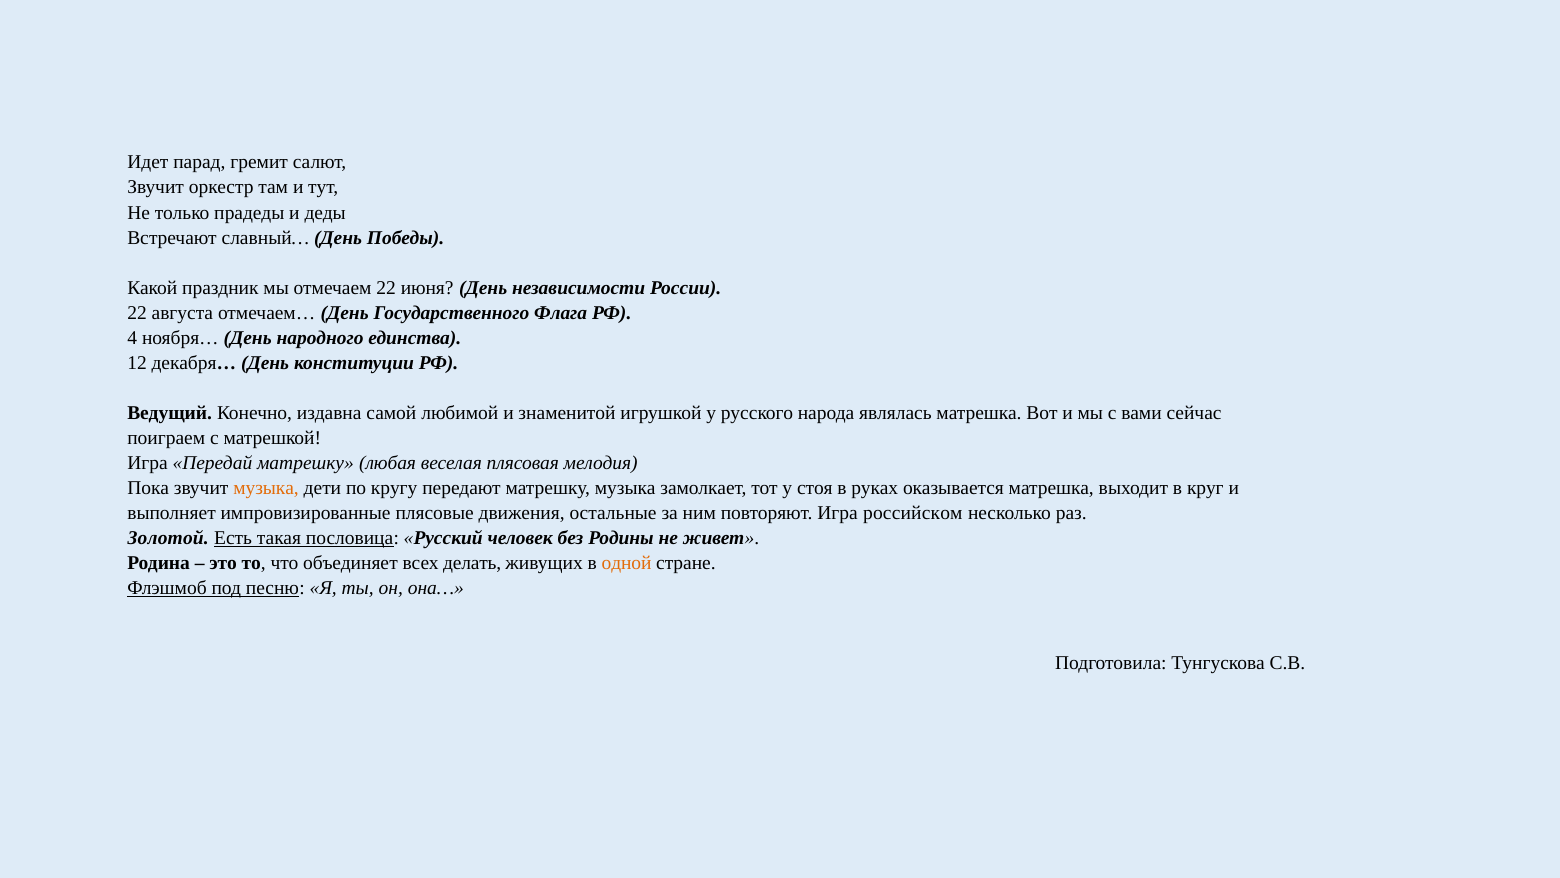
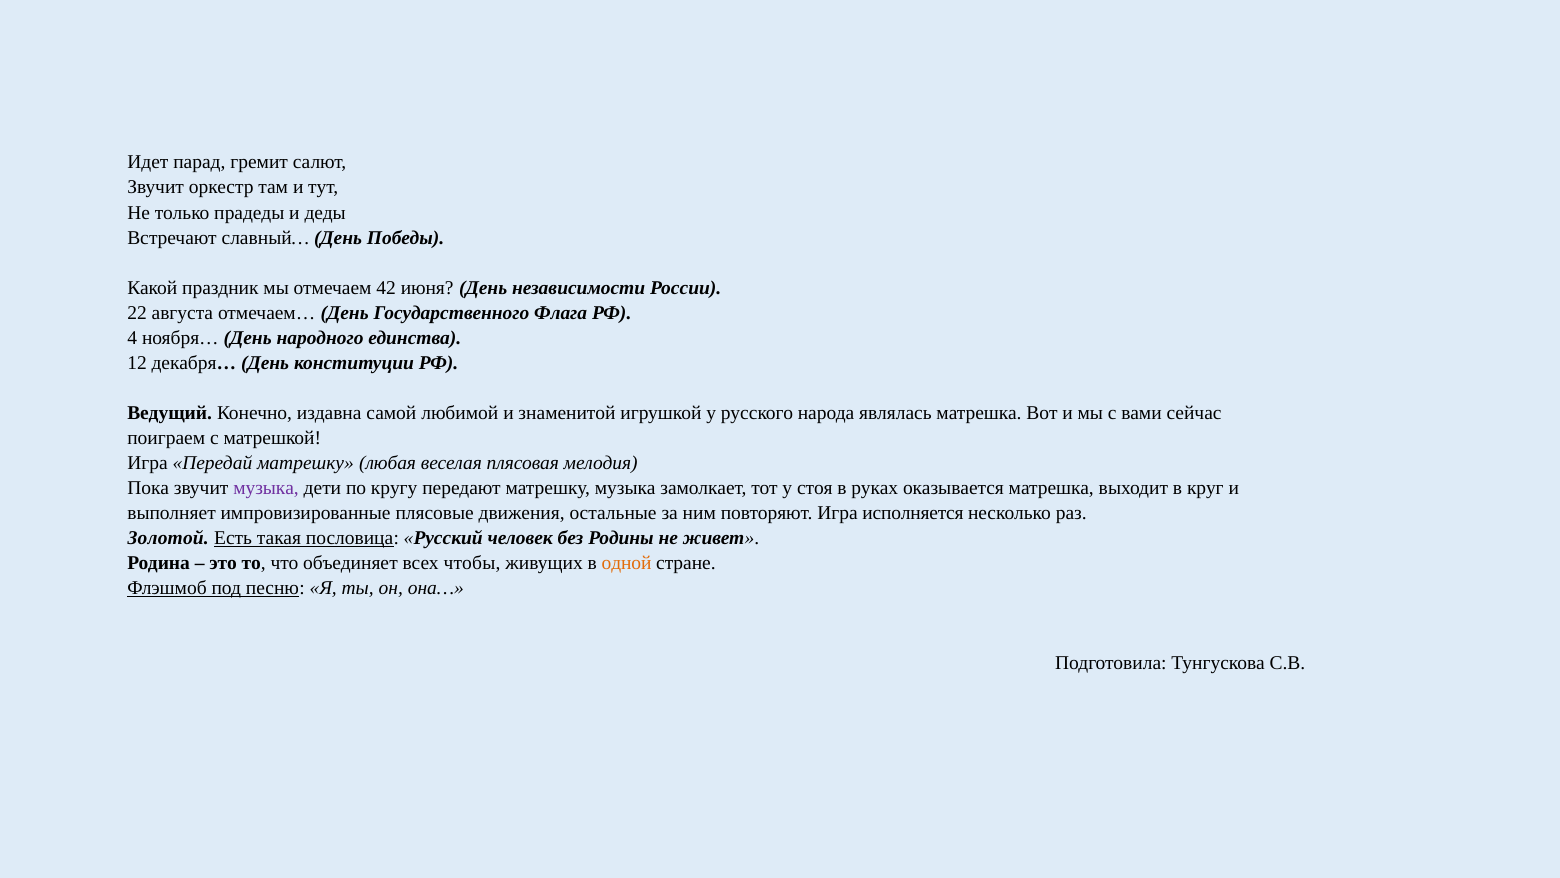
отмечаем 22: 22 -> 42
музыка at (266, 488) colour: orange -> purple
российском: российском -> исполняется
делать: делать -> чтобы
